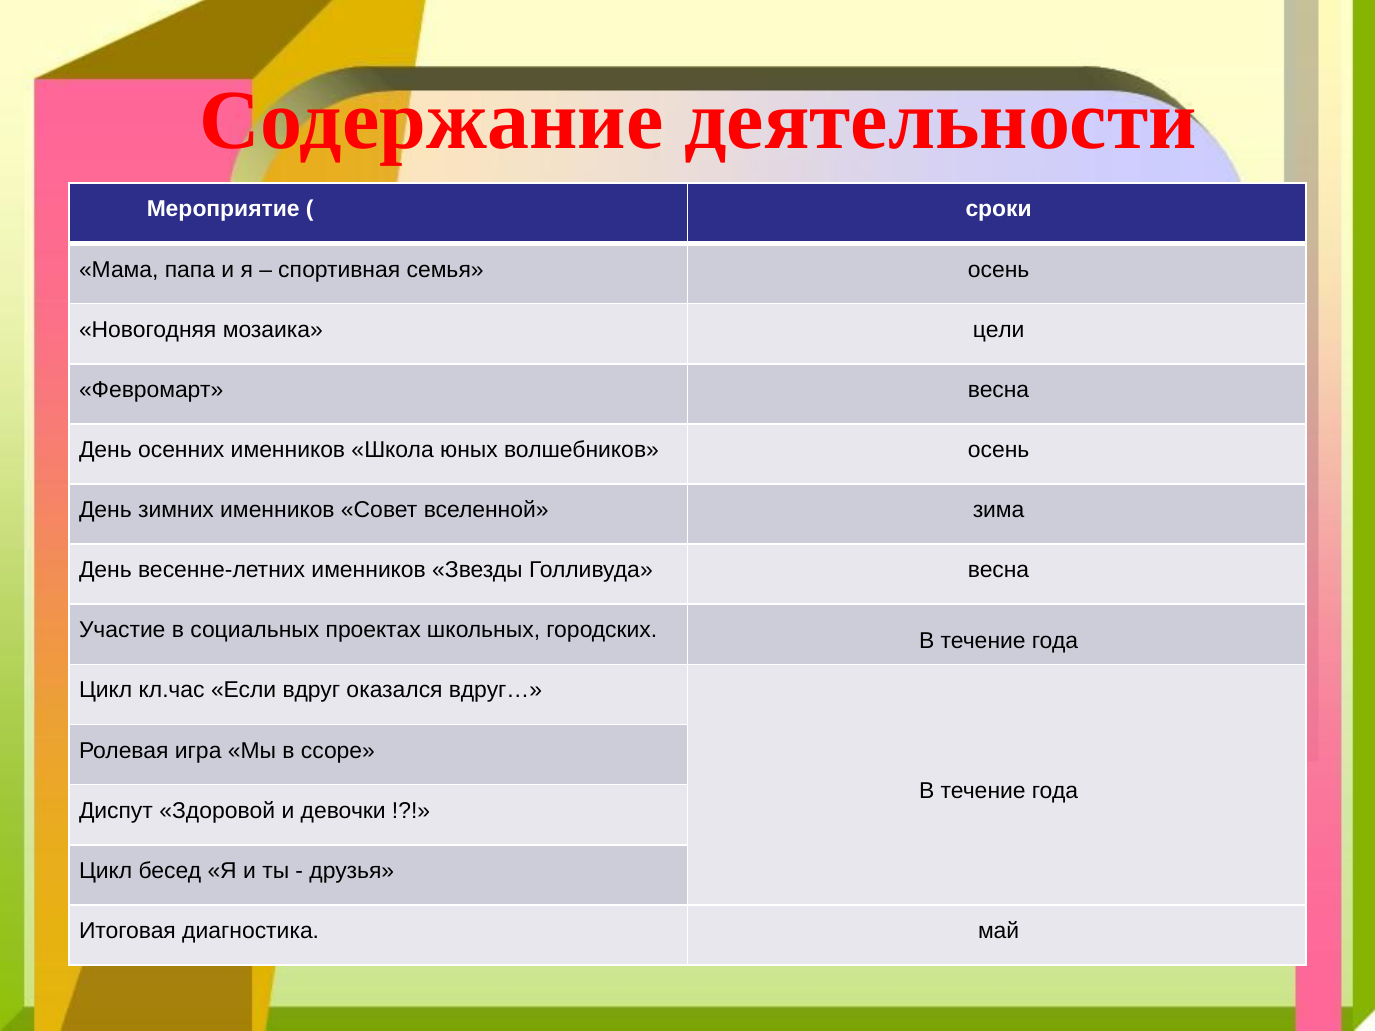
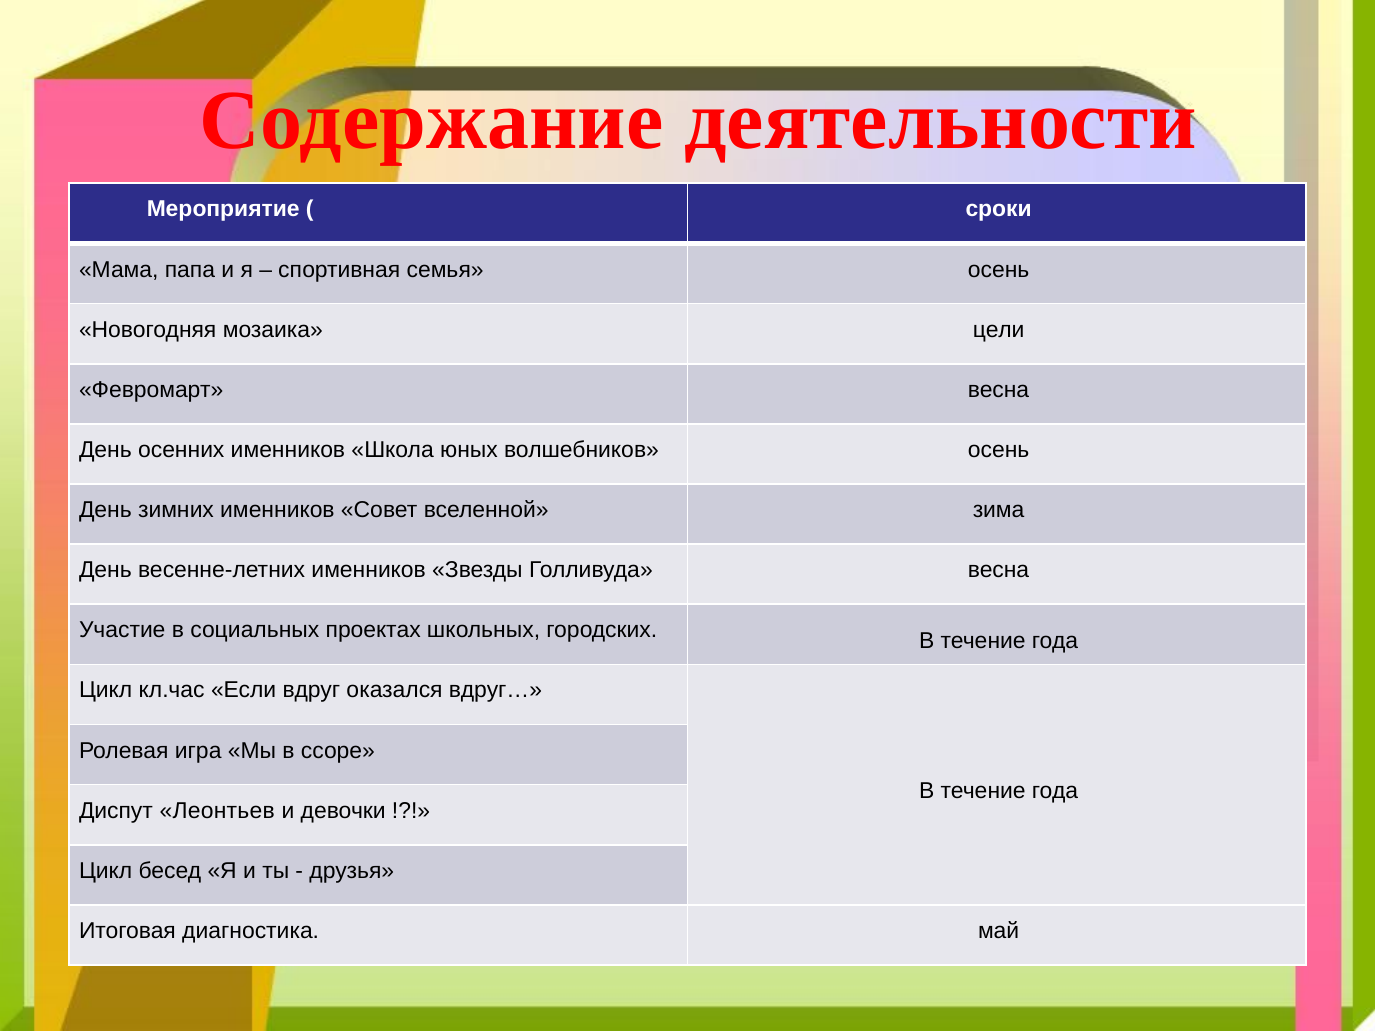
Здоровой: Здоровой -> Леонтьев
